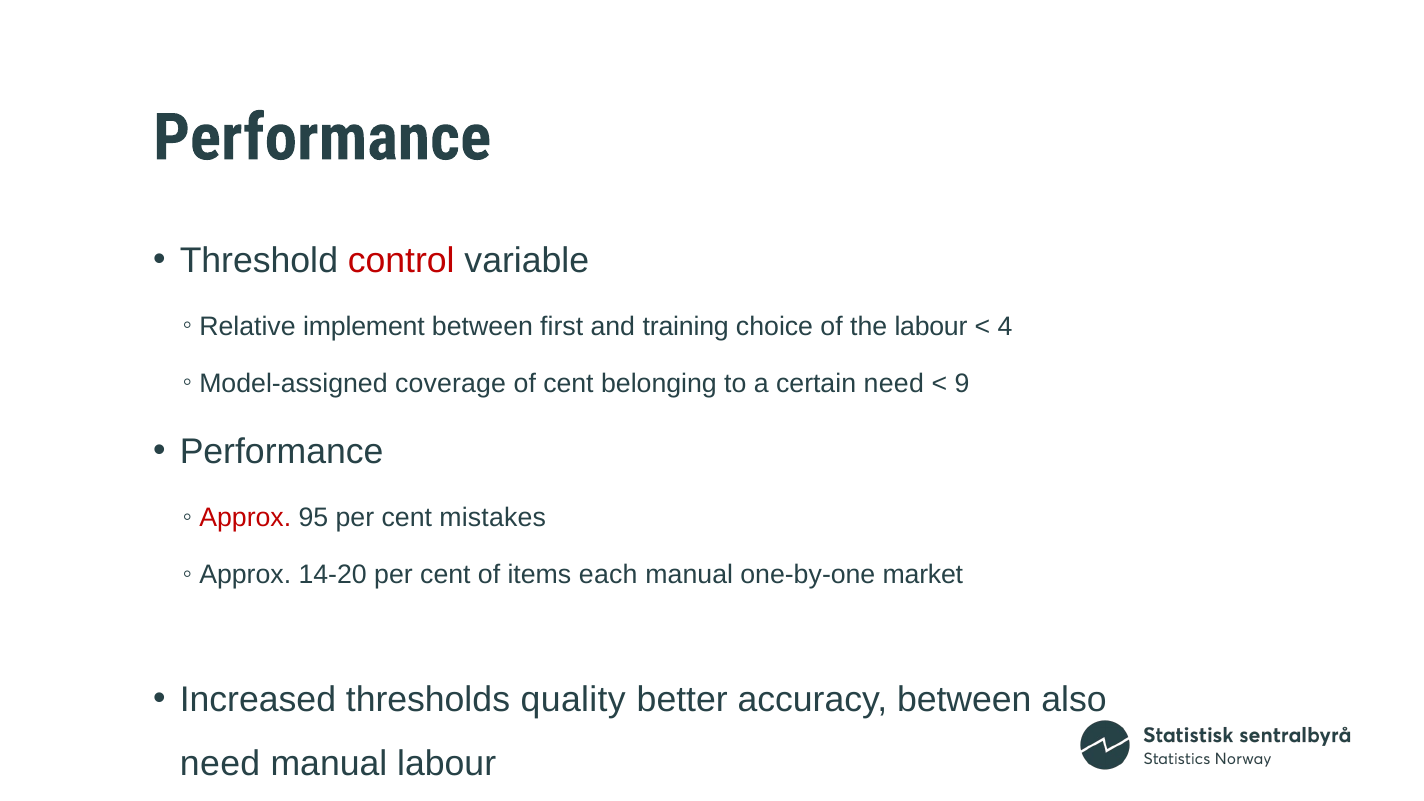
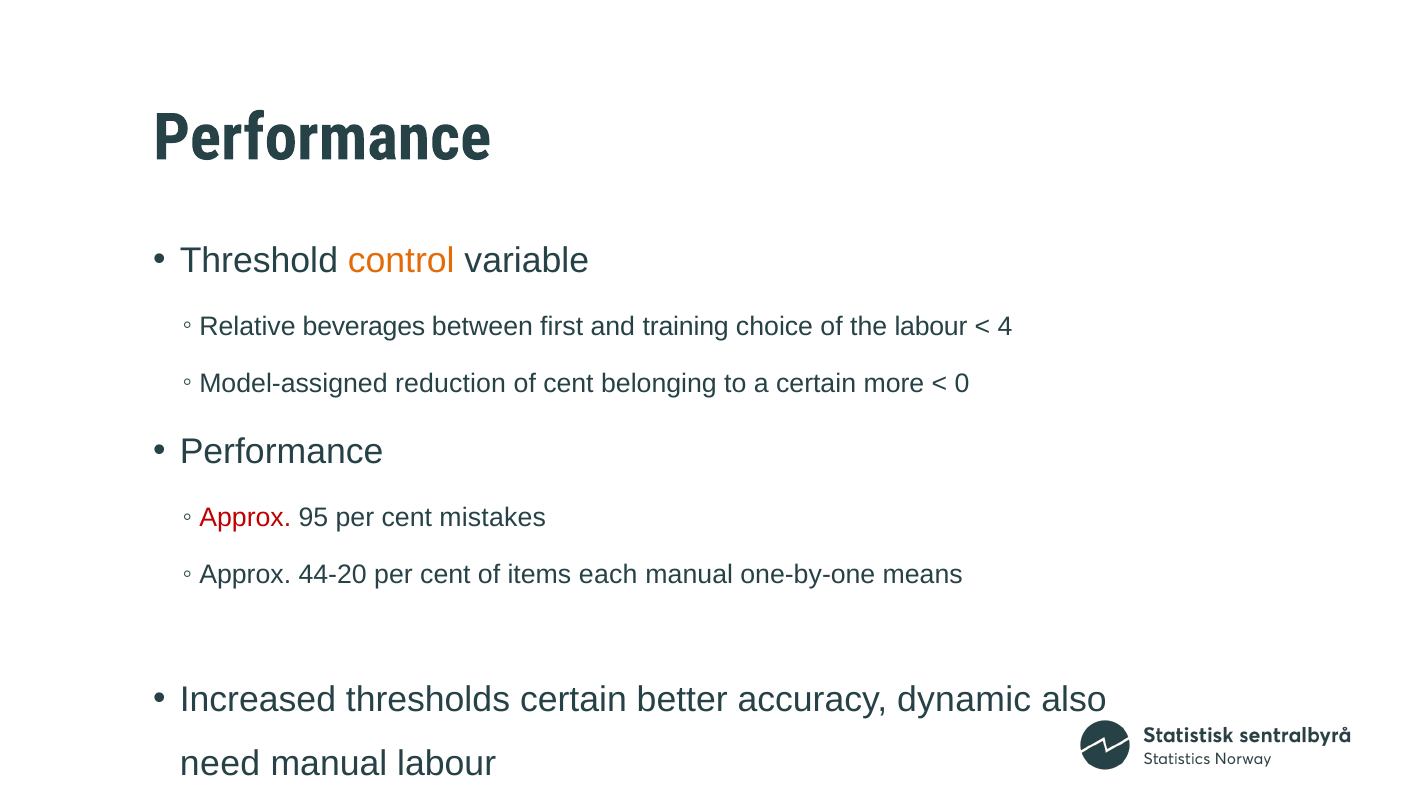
control colour: red -> orange
implement: implement -> beverages
coverage: coverage -> reduction
certain need: need -> more
9: 9 -> 0
14-20: 14-20 -> 44-20
market: market -> means
thresholds quality: quality -> certain
accuracy between: between -> dynamic
